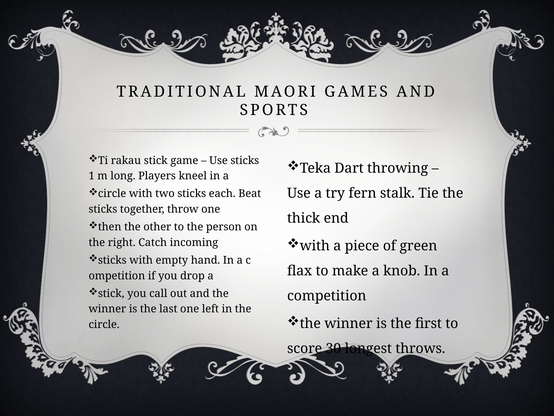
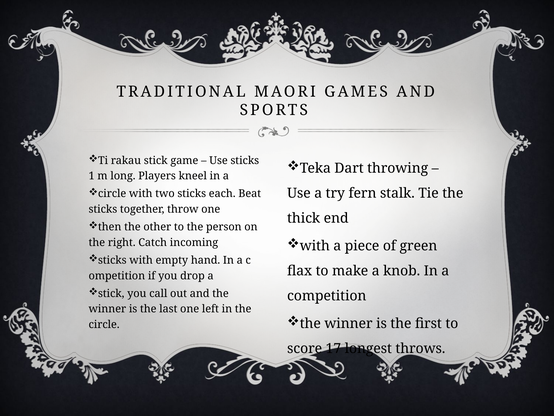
30: 30 -> 17
